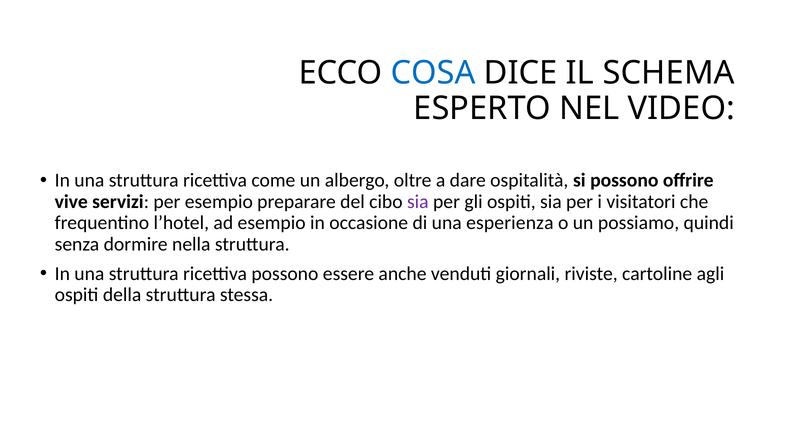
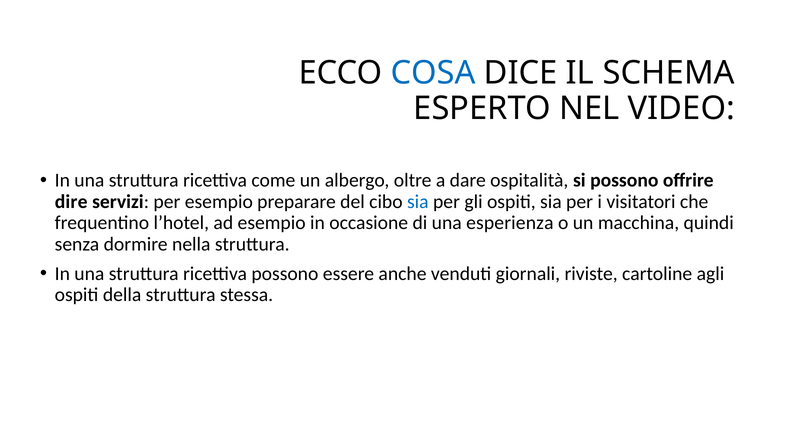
vive: vive -> dire
sia at (418, 202) colour: purple -> blue
possiamo: possiamo -> macchina
